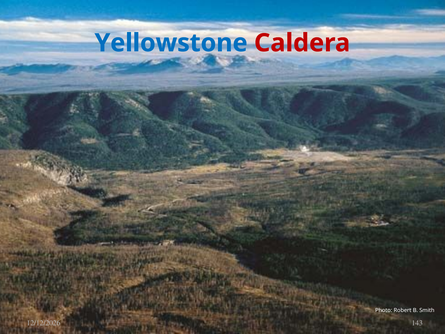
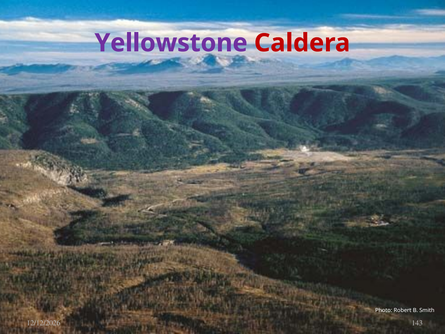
Yellowstone colour: blue -> purple
